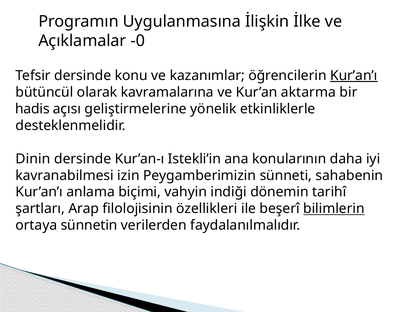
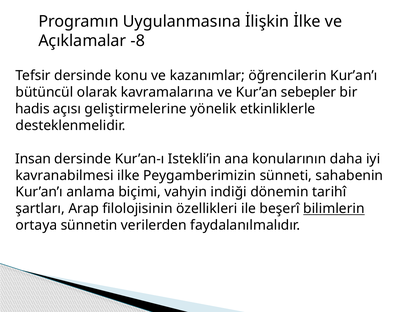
-0: -0 -> -8
Kur’an’ı at (354, 75) underline: present -> none
aktarma: aktarma -> sebepler
Dinin: Dinin -> Insan
izin: izin -> ilke
